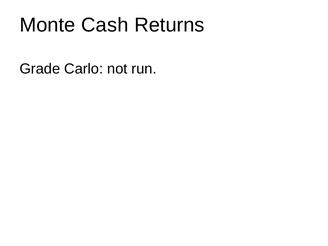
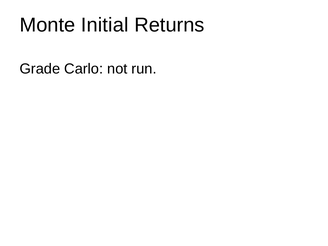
Cash: Cash -> Initial
